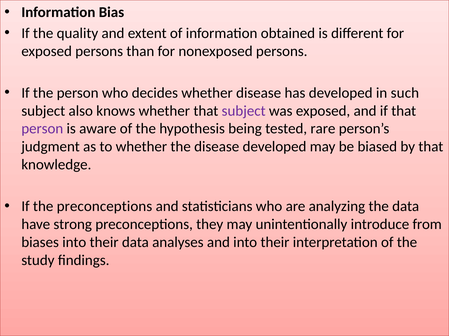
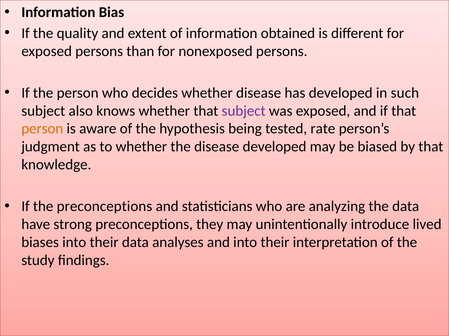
person at (42, 129) colour: purple -> orange
rare: rare -> rate
from: from -> lived
